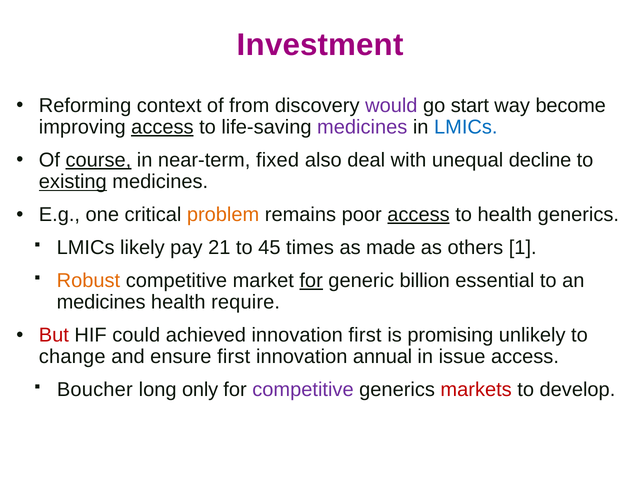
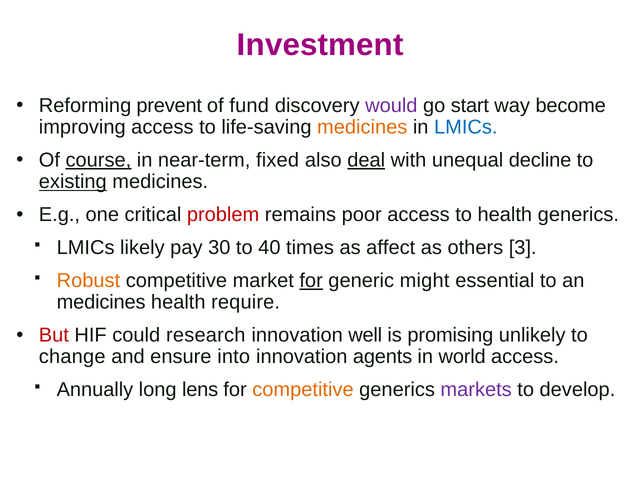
context: context -> prevent
from: from -> fund
access at (162, 127) underline: present -> none
medicines at (362, 127) colour: purple -> orange
deal underline: none -> present
problem colour: orange -> red
access at (419, 215) underline: present -> none
21: 21 -> 30
45: 45 -> 40
made: made -> affect
1: 1 -> 3
billion: billion -> might
achieved: achieved -> research
innovation first: first -> well
ensure first: first -> into
annual: annual -> agents
issue: issue -> world
Boucher: Boucher -> Annually
only: only -> lens
competitive at (303, 390) colour: purple -> orange
markets colour: red -> purple
